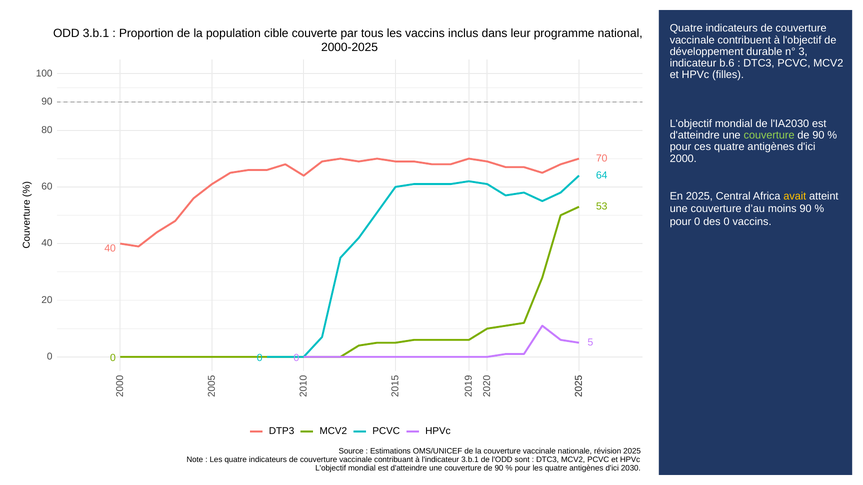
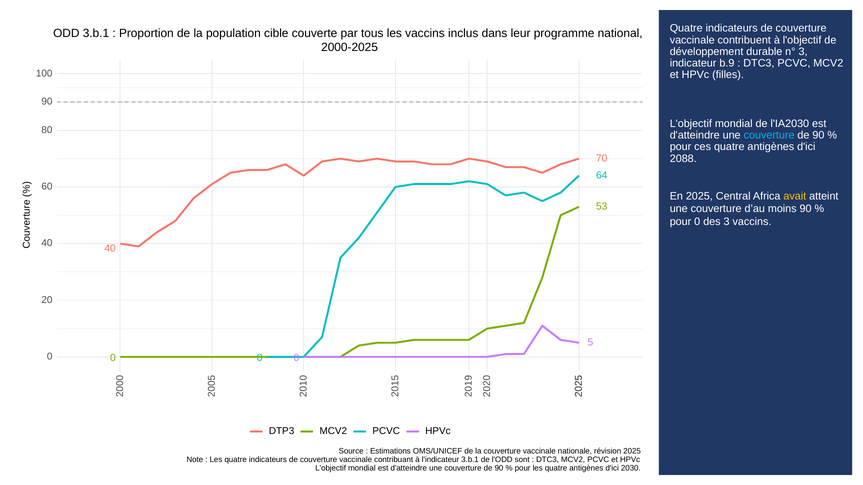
b.6: b.6 -> b.9
couverture at (769, 135) colour: light green -> light blue
2000: 2000 -> 2088
des 0: 0 -> 3
